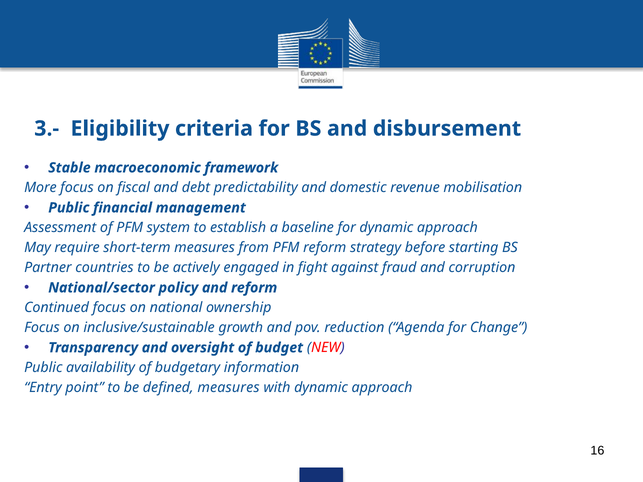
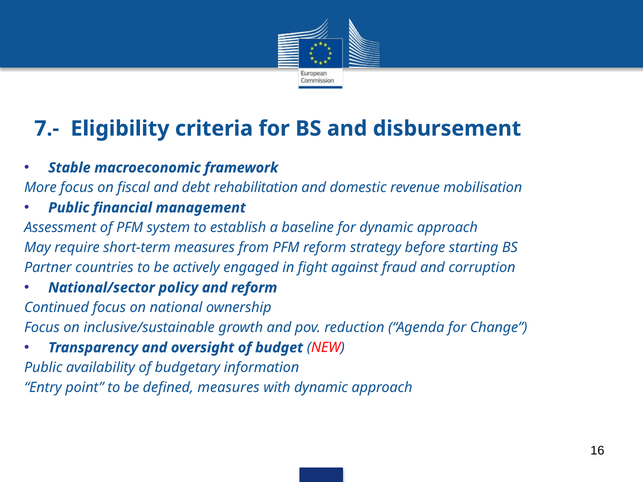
3.-: 3.- -> 7.-
predictability: predictability -> rehabilitation
